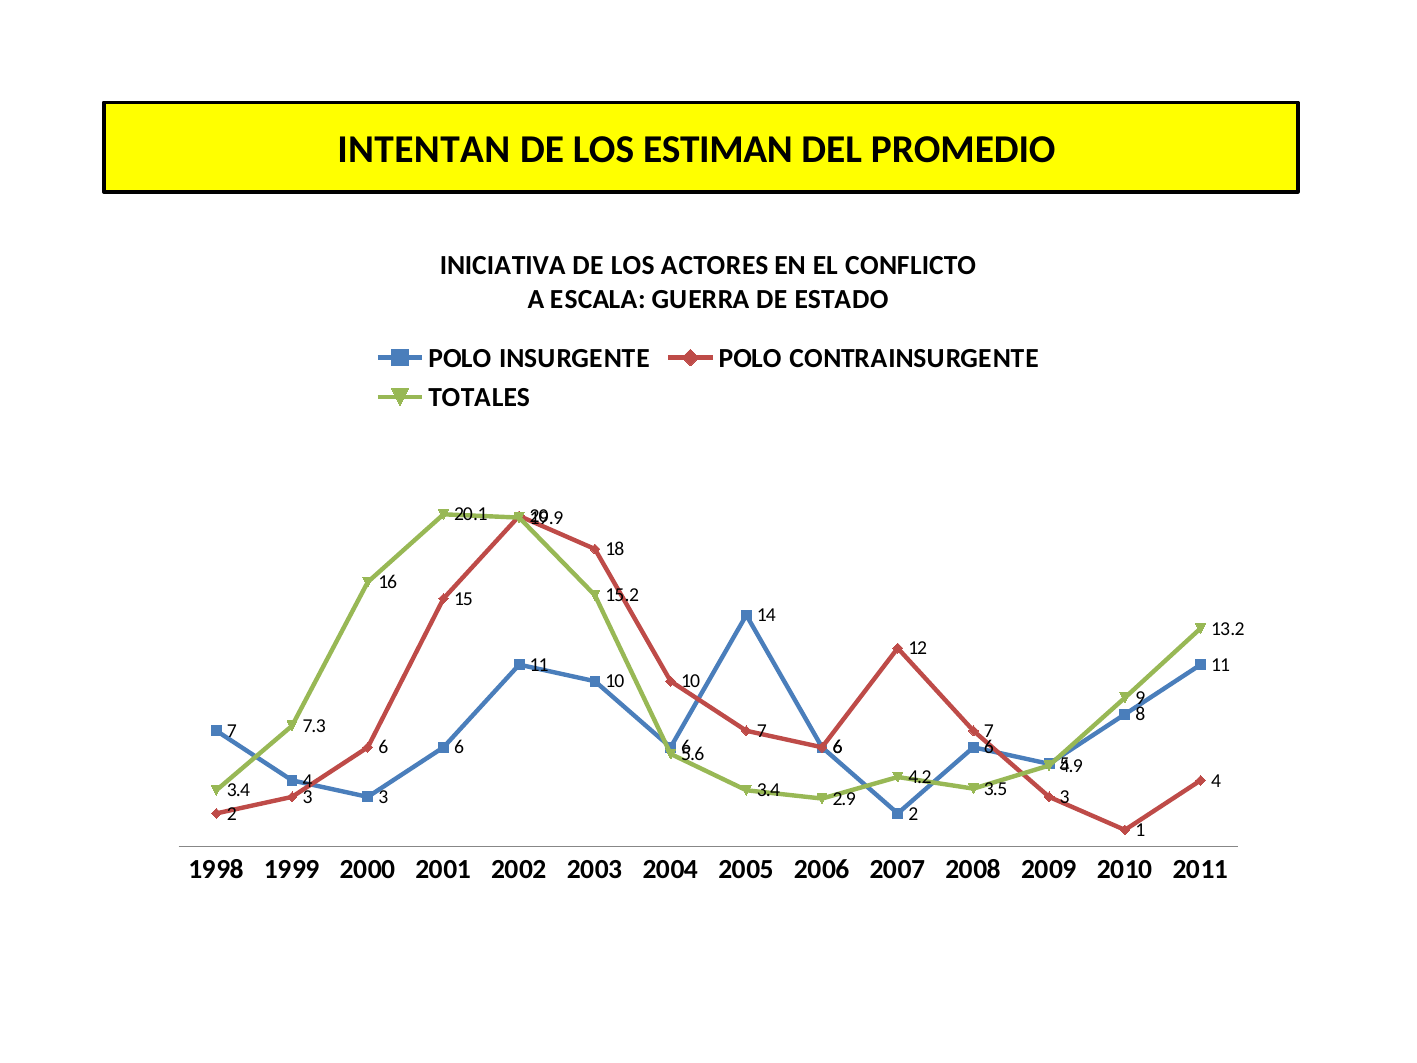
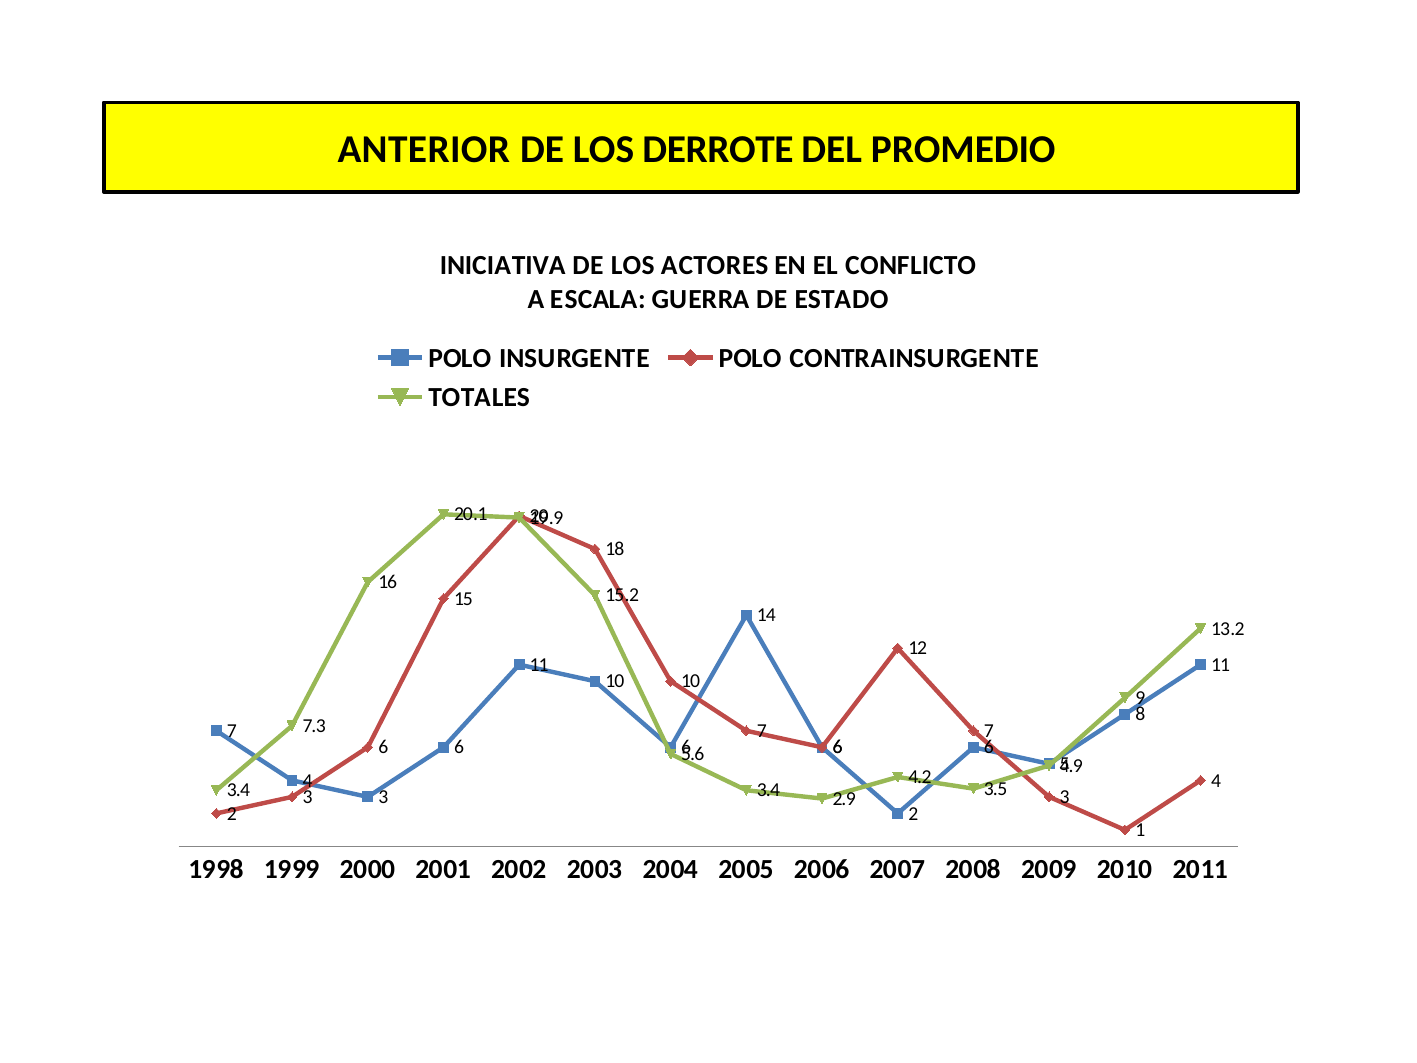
INTENTAN: INTENTAN -> ANTERIOR
ESTIMAN: ESTIMAN -> DERROTE
